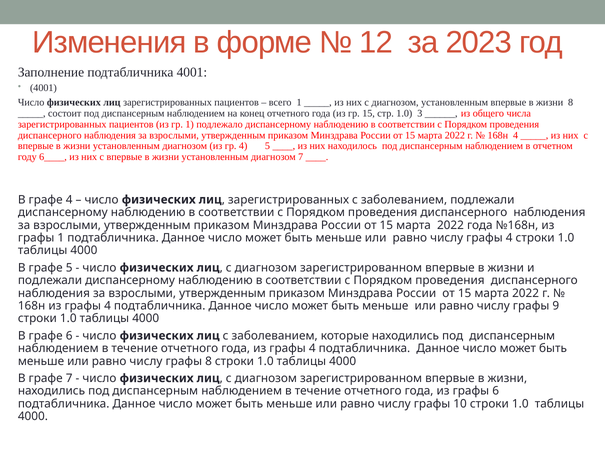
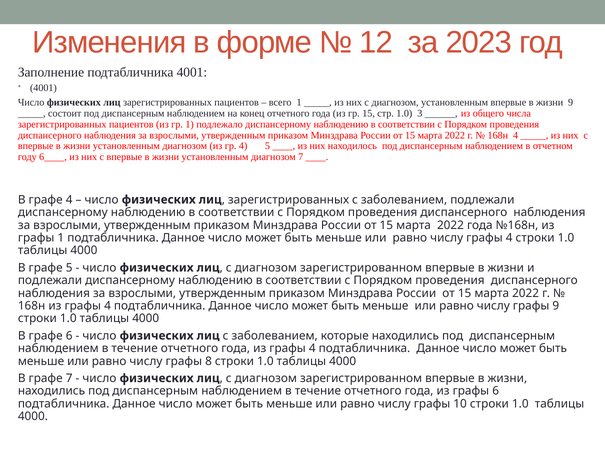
жизни 8: 8 -> 9
